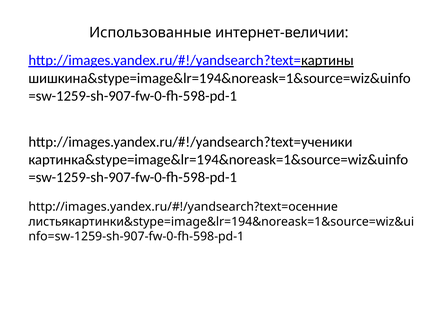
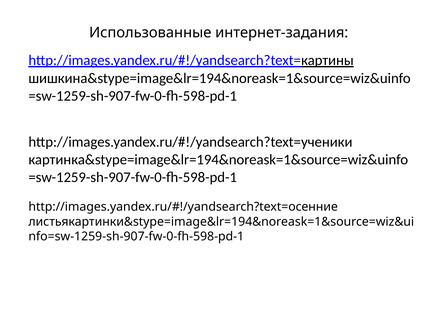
интернет-величии: интернет-величии -> интернет-задания
